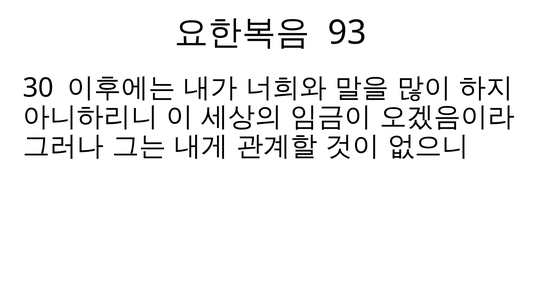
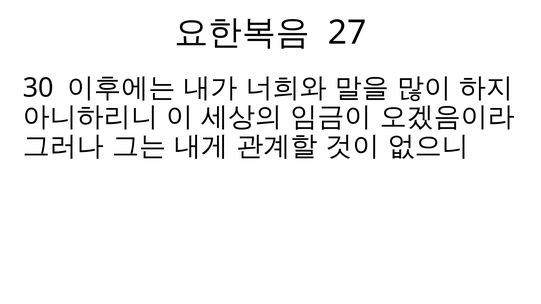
93: 93 -> 27
